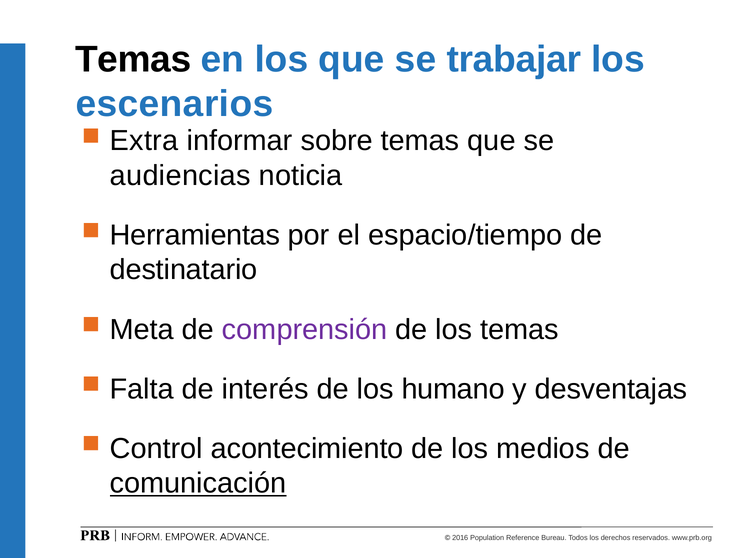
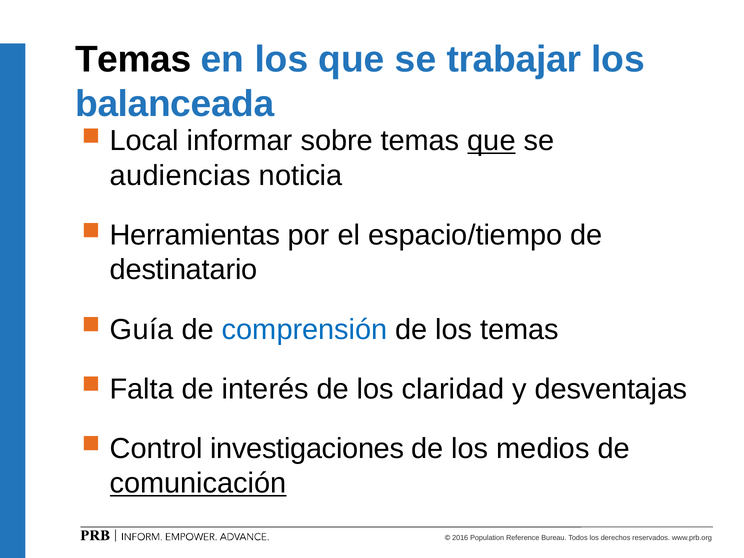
escenarios: escenarios -> balanceada
Extra: Extra -> Local
que at (492, 141) underline: none -> present
Meta: Meta -> Guía
comprensión colour: purple -> blue
humano: humano -> claridad
acontecimiento: acontecimiento -> investigaciones
